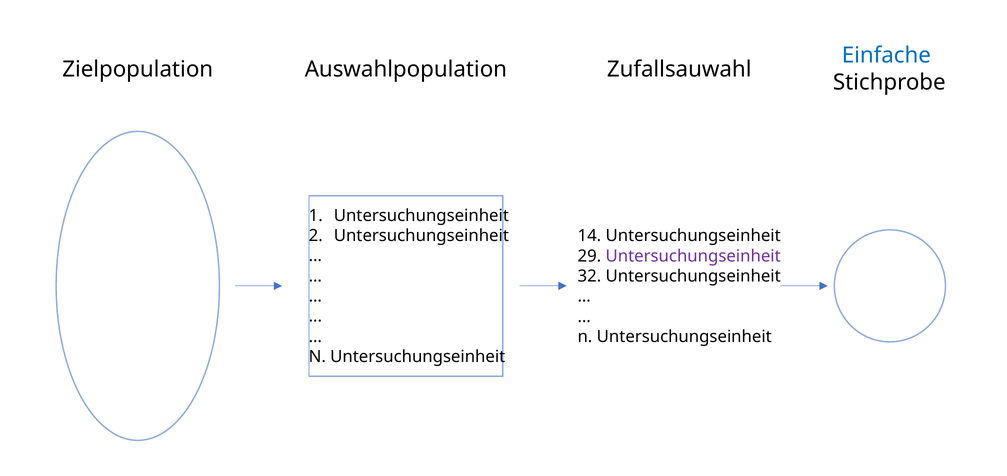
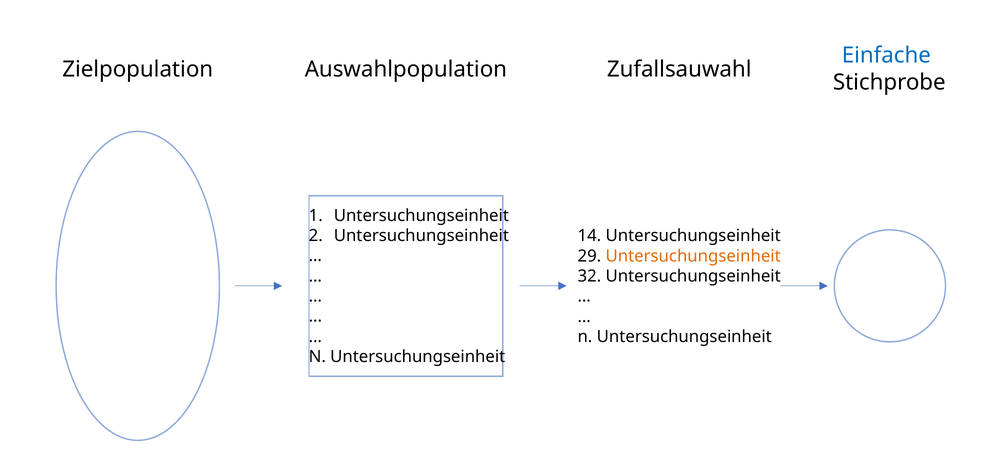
Untersuchungseinheit at (693, 256) colour: purple -> orange
